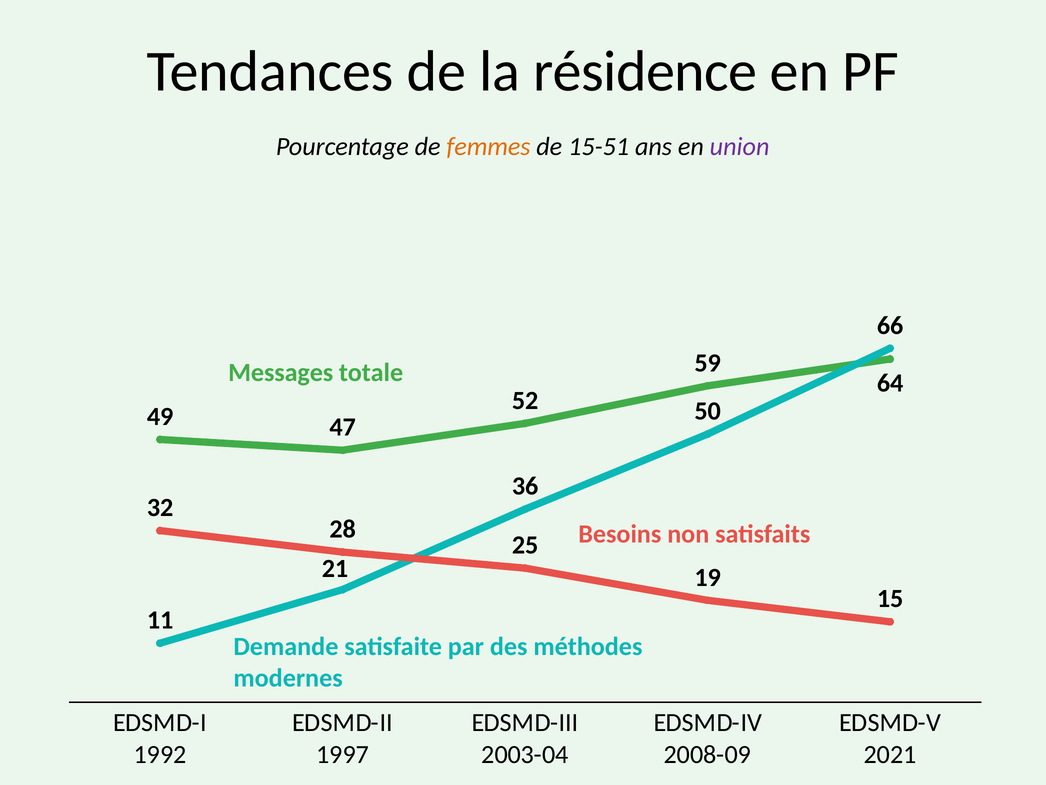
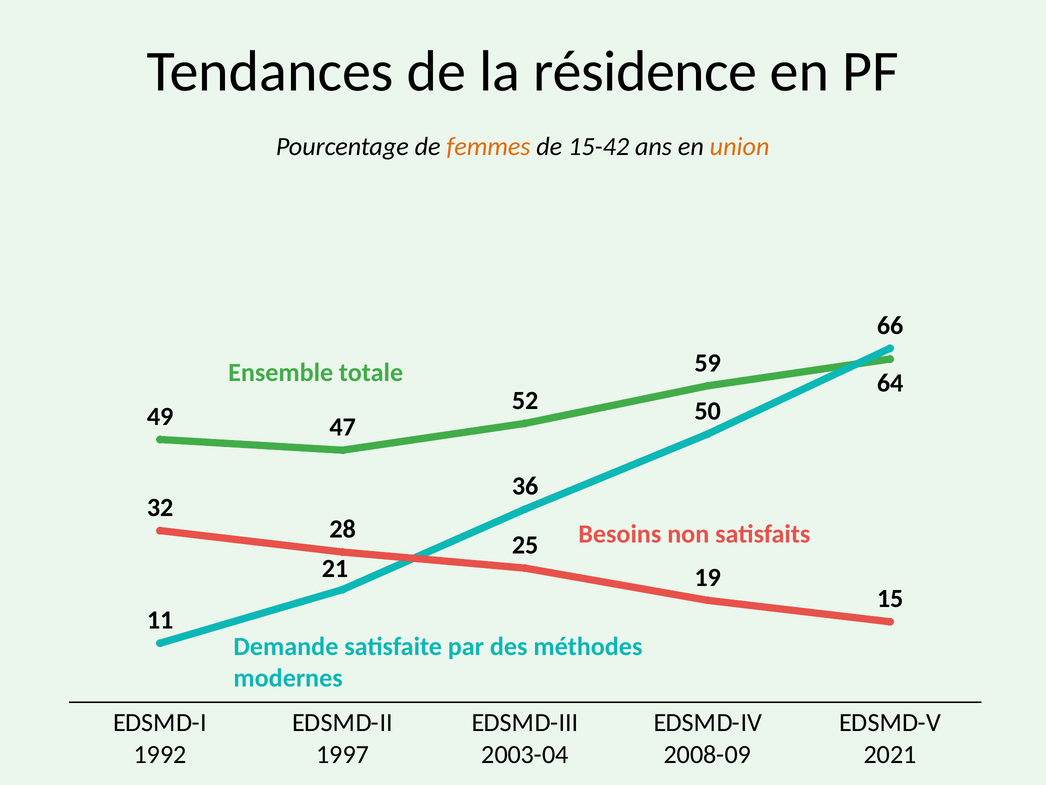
15-51: 15-51 -> 15-42
union colour: purple -> orange
Messages: Messages -> Ensemble
